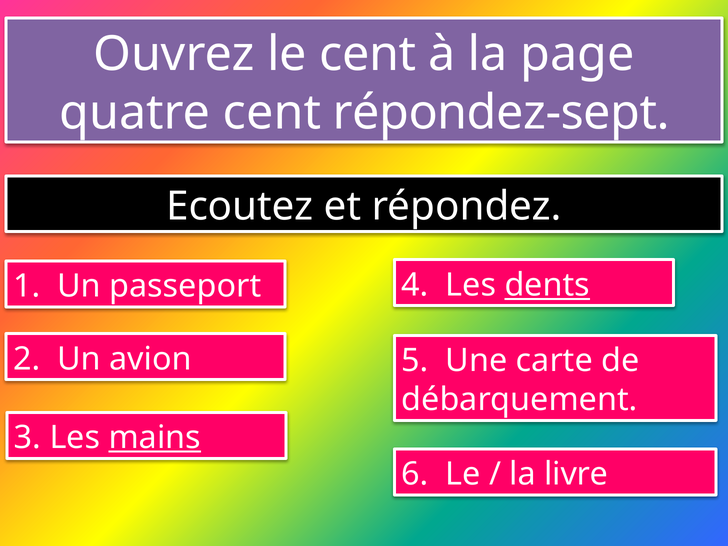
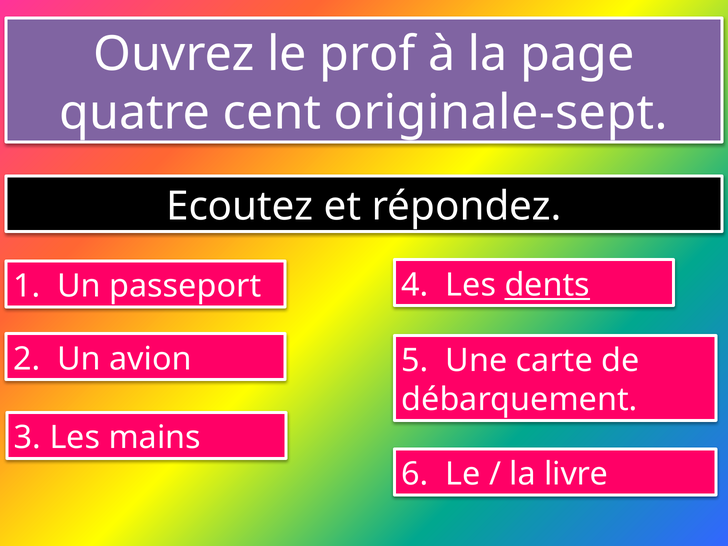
le cent: cent -> prof
répondez-sept: répondez-sept -> originale-sept
mains underline: present -> none
